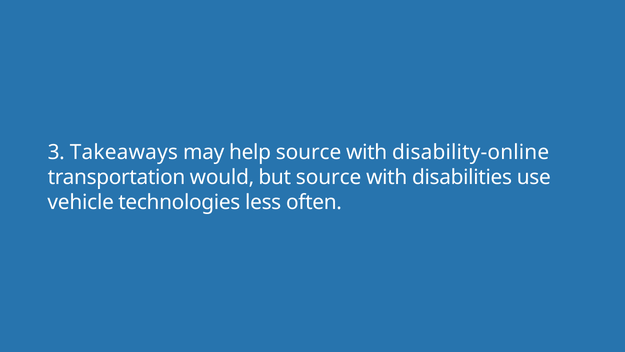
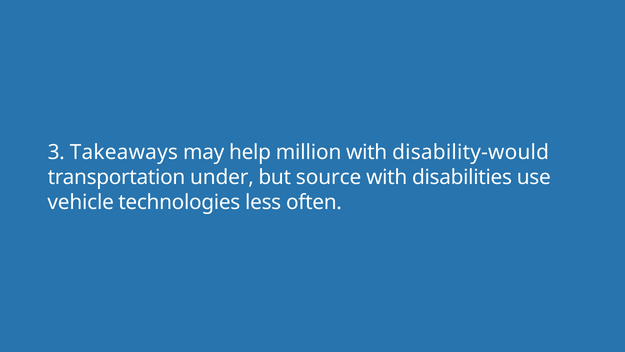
help source: source -> million
disability-online: disability-online -> disability-would
would: would -> under
